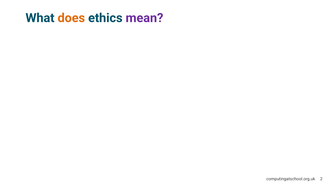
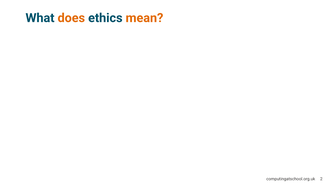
mean colour: purple -> orange
